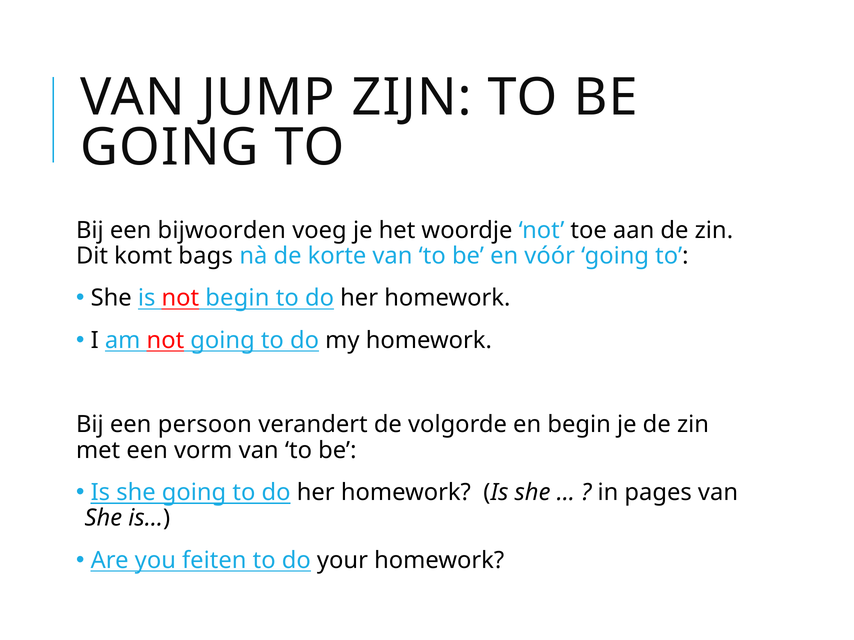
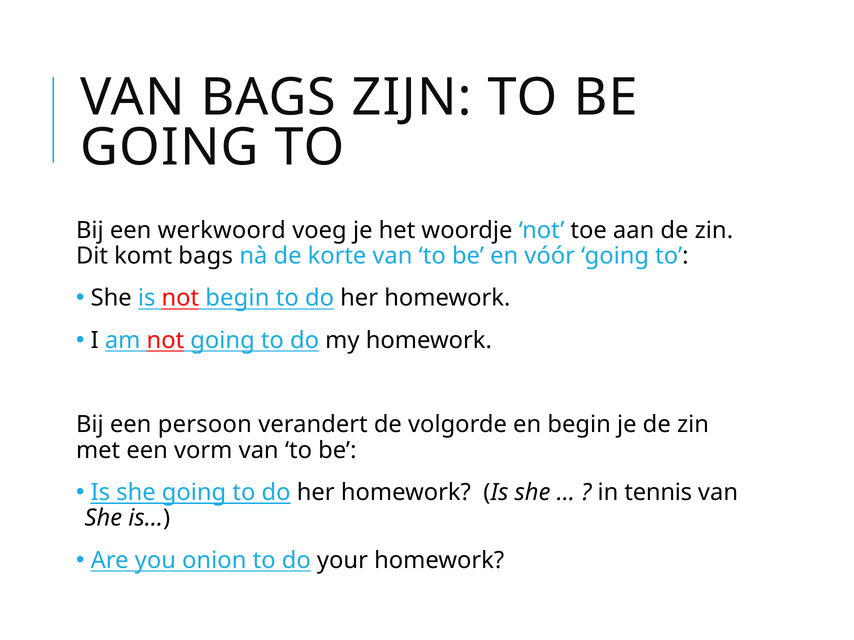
VAN JUMP: JUMP -> BAGS
bijwoorden: bijwoorden -> werkwoord
pages: pages -> tennis
feiten: feiten -> onion
